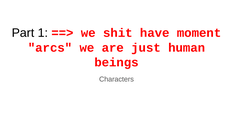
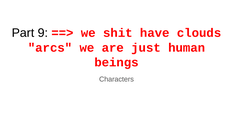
1: 1 -> 9
moment: moment -> clouds
